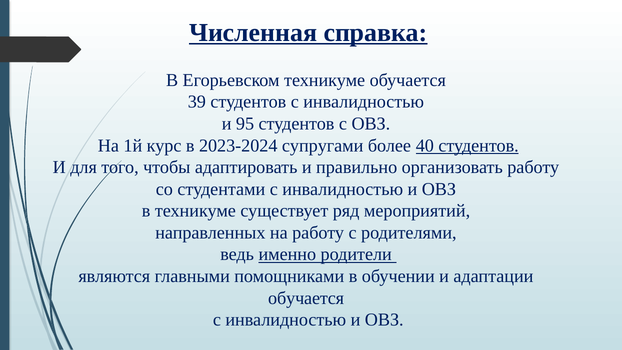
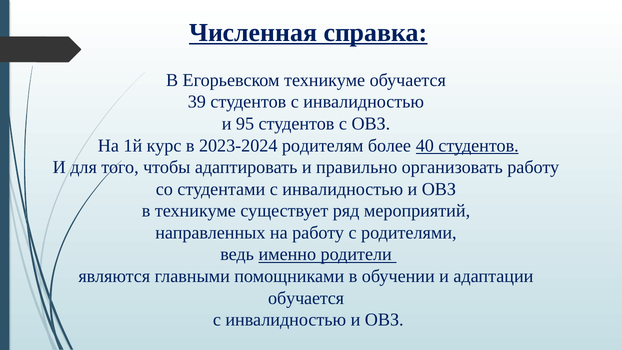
супругами: супругами -> родителям
